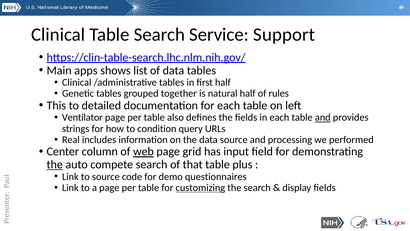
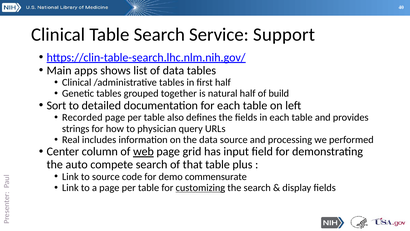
rules: rules -> build
This: This -> Sort
Ventilator: Ventilator -> Recorded
and at (323, 117) underline: present -> none
condition: condition -> physician
the at (55, 164) underline: present -> none
questionnaires: questionnaires -> commensurate
